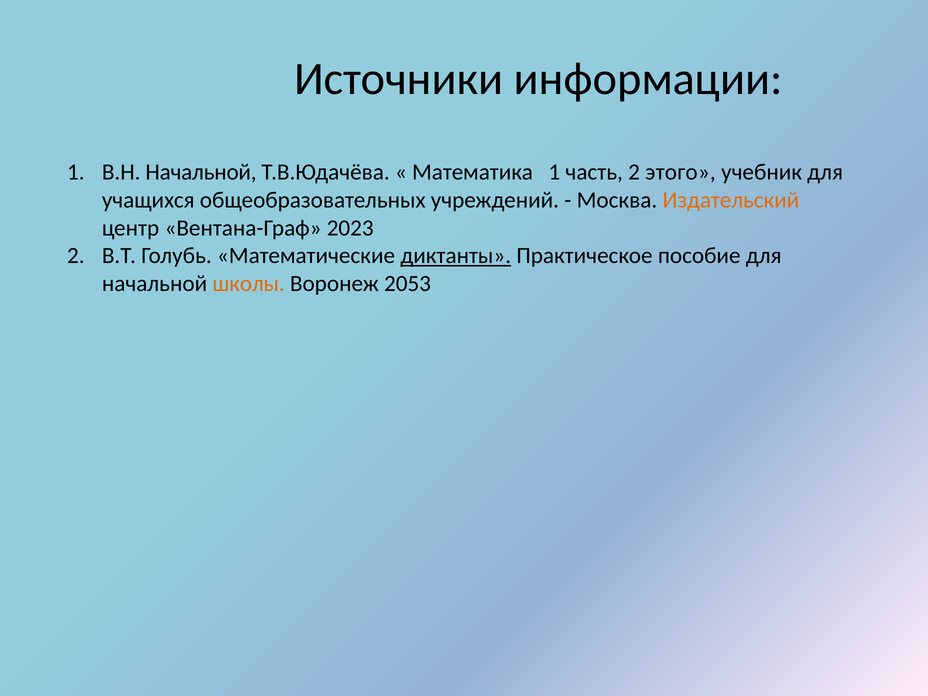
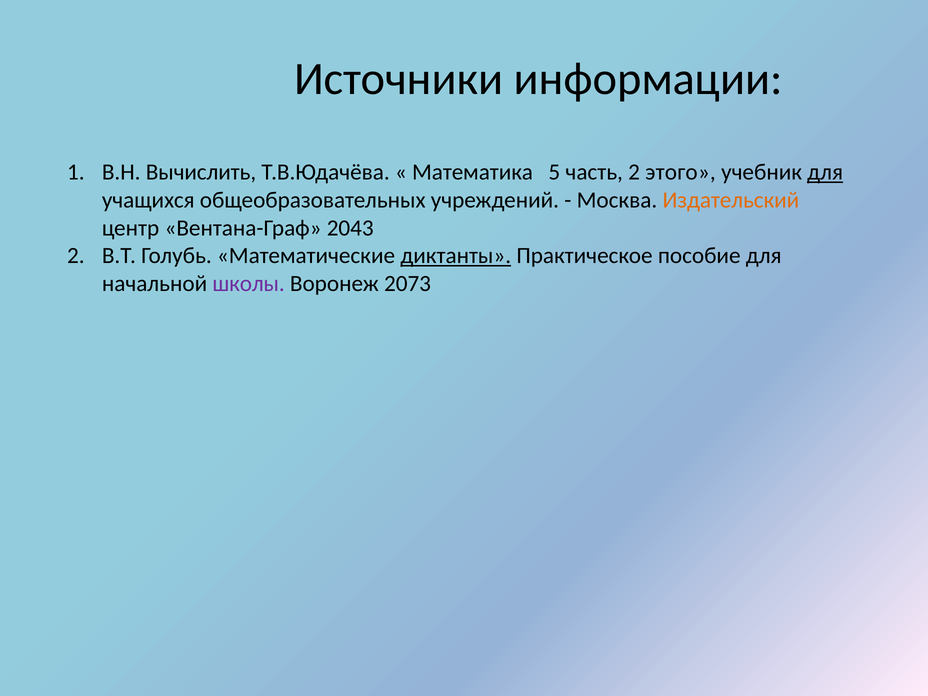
В.Н Начальной: Начальной -> Вычислить
Математика 1: 1 -> 5
для at (825, 172) underline: none -> present
2023: 2023 -> 2043
школы colour: orange -> purple
2053: 2053 -> 2073
